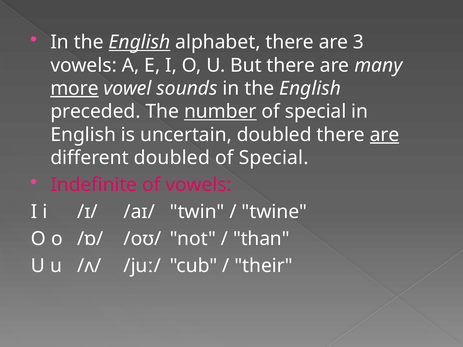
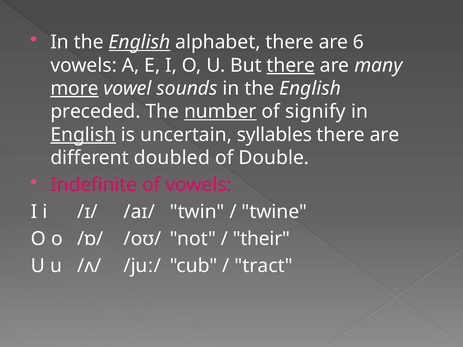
3: 3 -> 6
there at (291, 65) underline: none -> present
special at (316, 112): special -> signify
English at (83, 135) underline: none -> present
uncertain doubled: doubled -> syllables
are at (385, 135) underline: present -> none
Special at (274, 158): Special -> Double
than: than -> their
their: their -> tract
